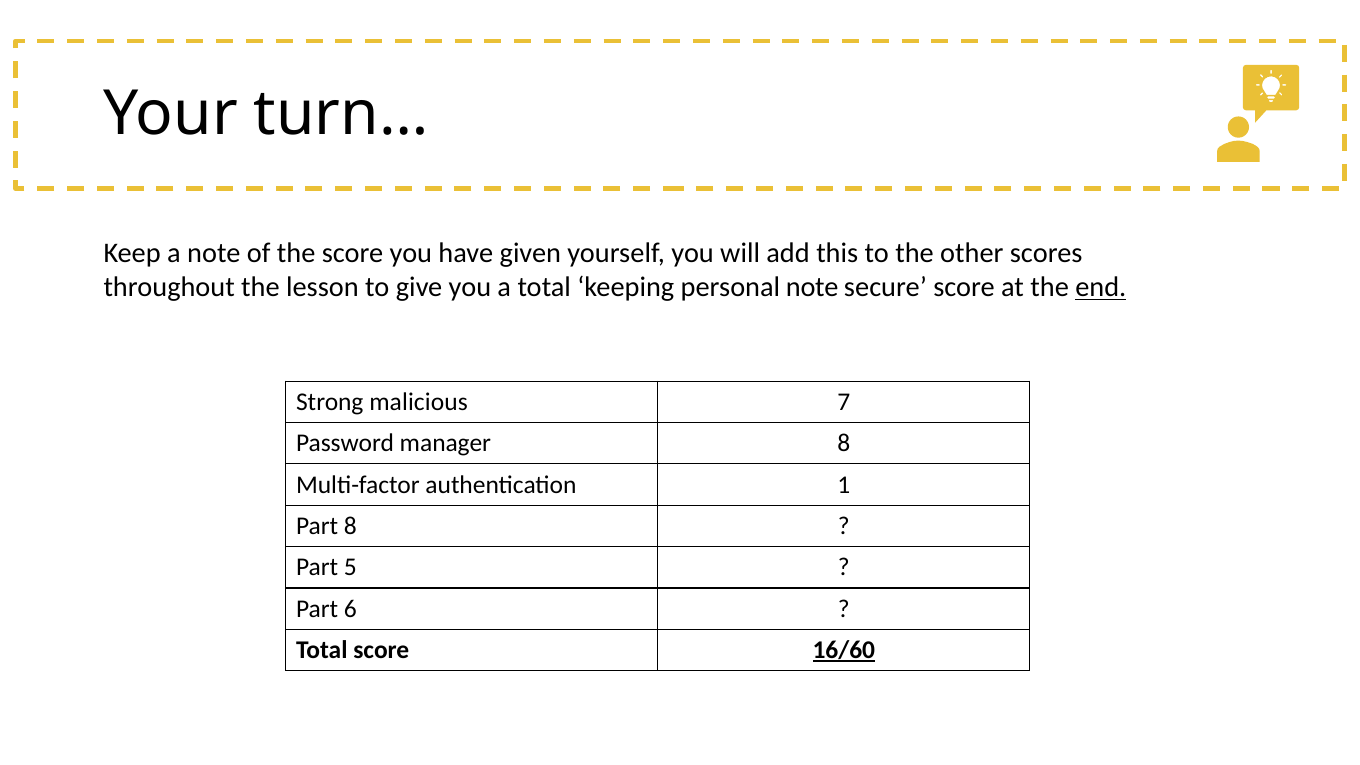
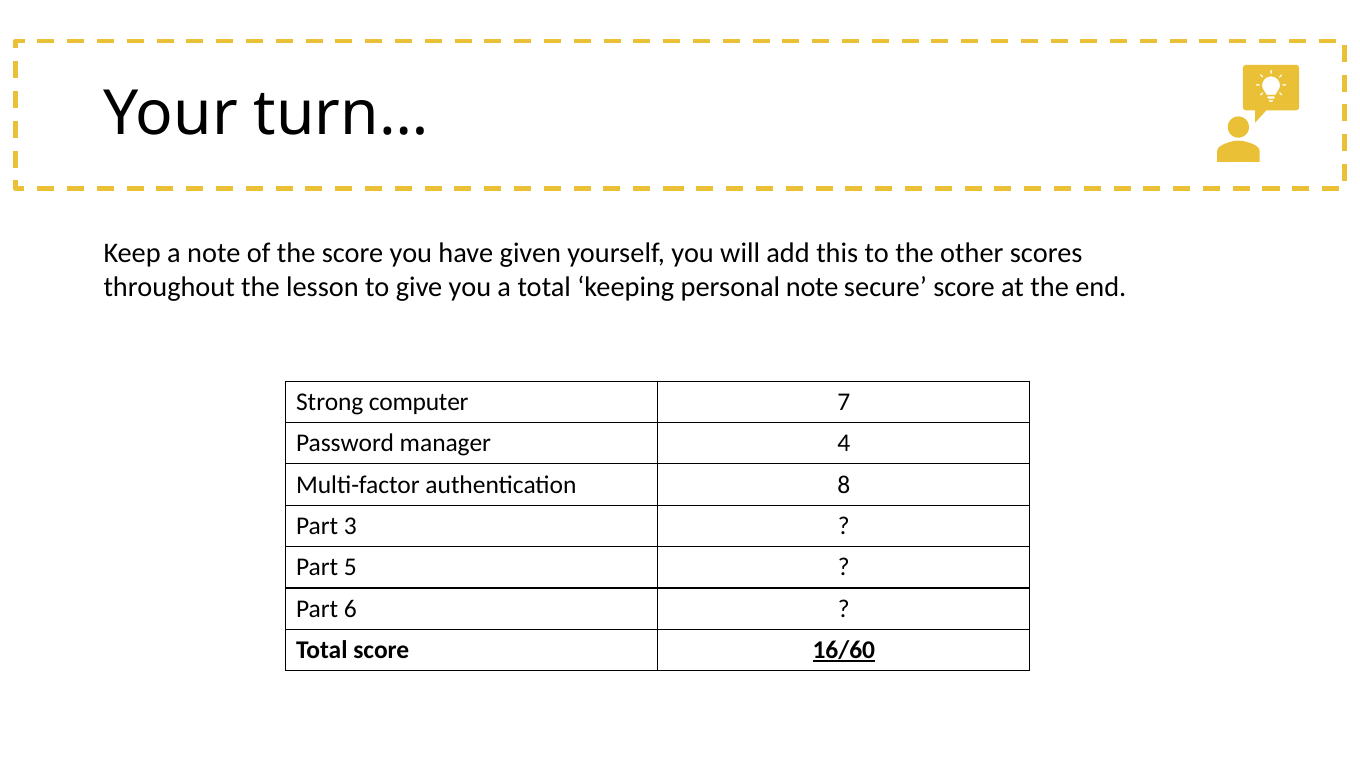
end underline: present -> none
malicious: malicious -> computer
manager 8: 8 -> 4
1: 1 -> 8
Part 8: 8 -> 3
